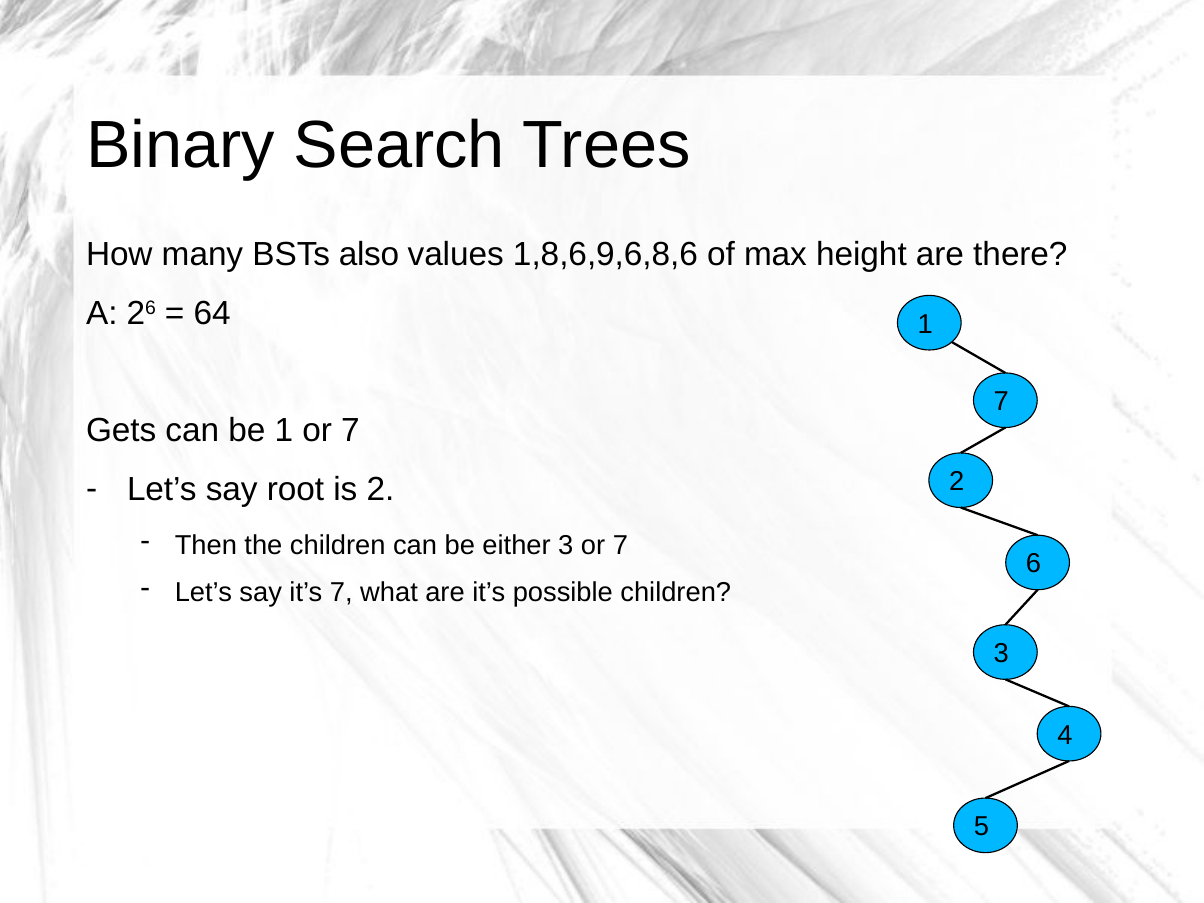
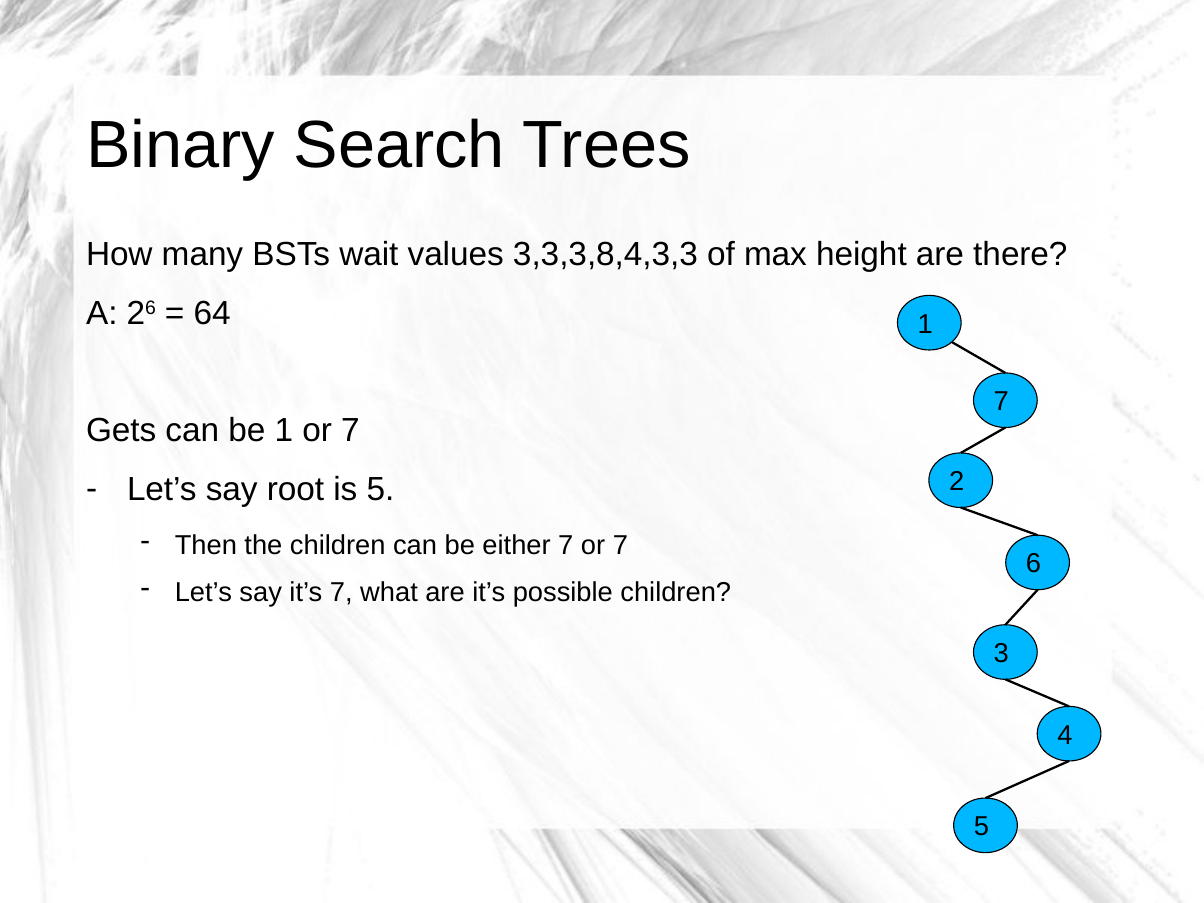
also: also -> wait
1,8,6,9,6,8,6: 1,8,6,9,6,8,6 -> 3,3,3,8,4,3,3
is 2: 2 -> 5
either 3: 3 -> 7
